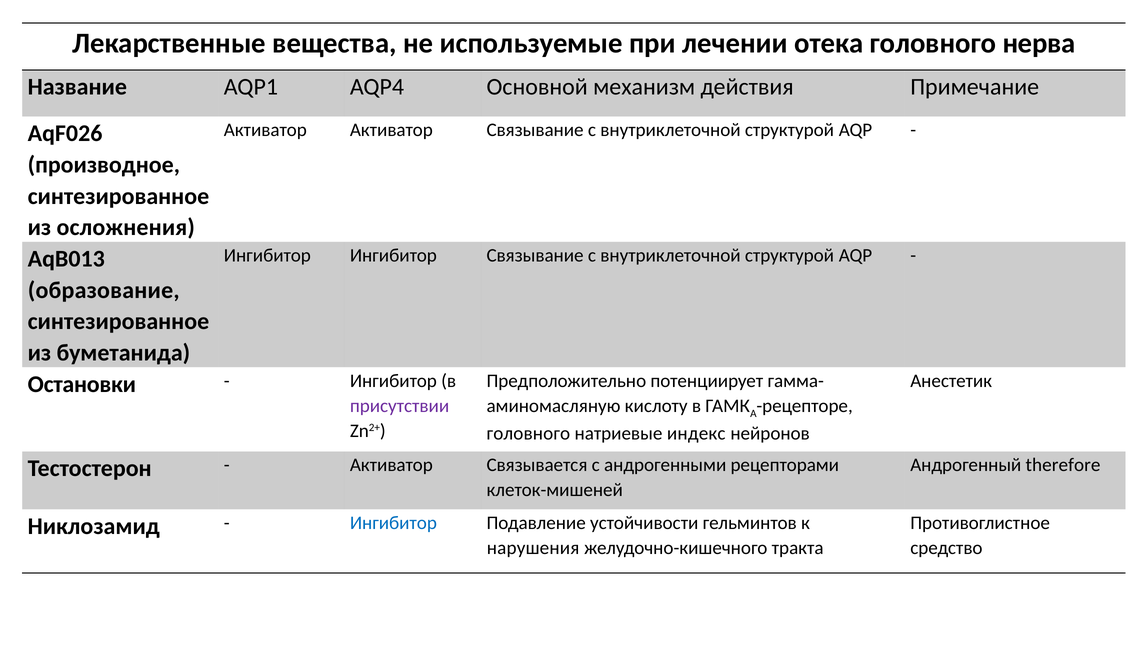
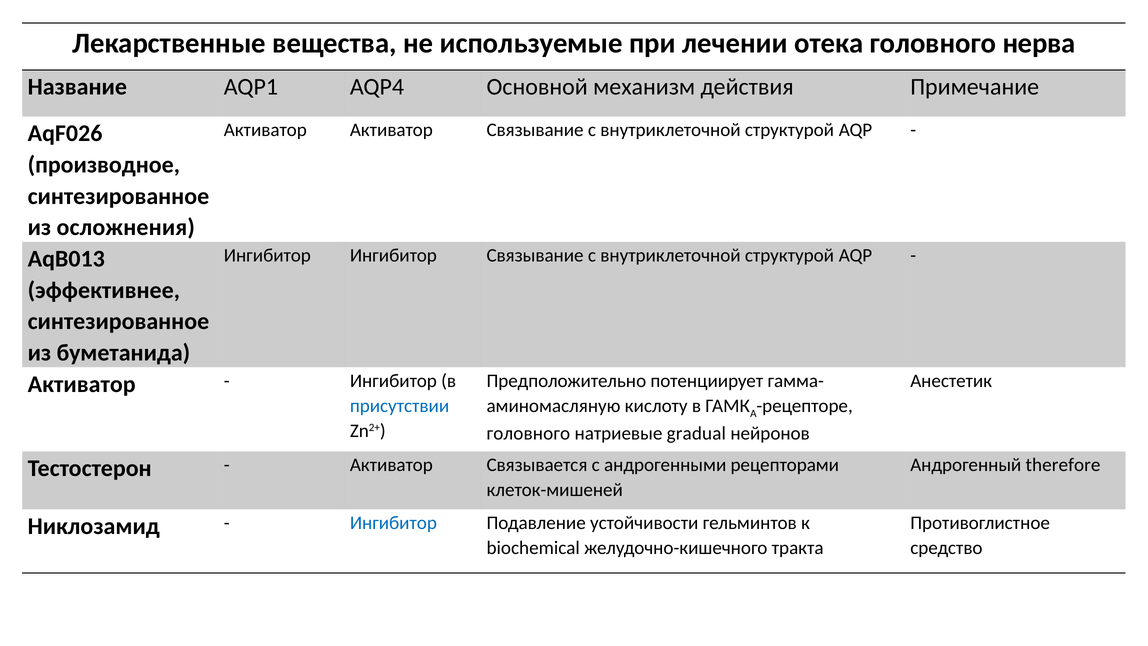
образование: образование -> эффективнее
Остановки at (82, 384): Остановки -> Активатор
присутствии colour: purple -> blue
индекс: индекс -> gradual
нарушения: нарушения -> biochemical
